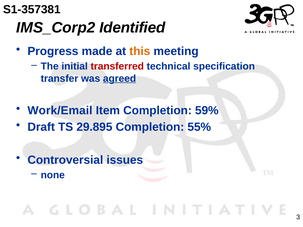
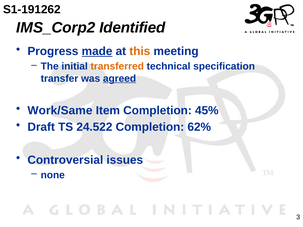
S1-357381: S1-357381 -> S1-191262
made underline: none -> present
transferred colour: red -> orange
Work/Email: Work/Email -> Work/Same
59%: 59% -> 45%
29.895: 29.895 -> 24.522
55%: 55% -> 62%
